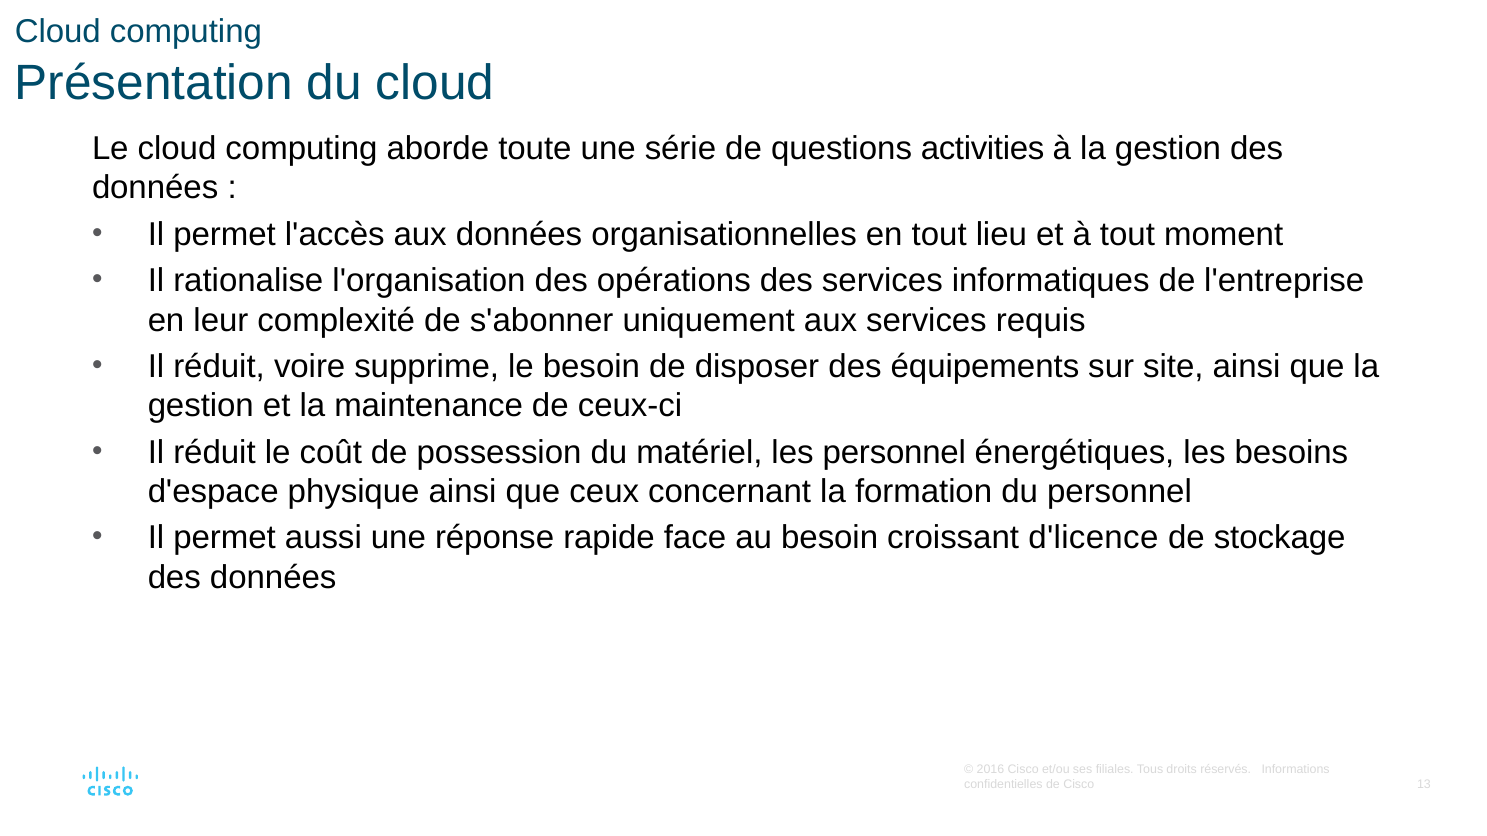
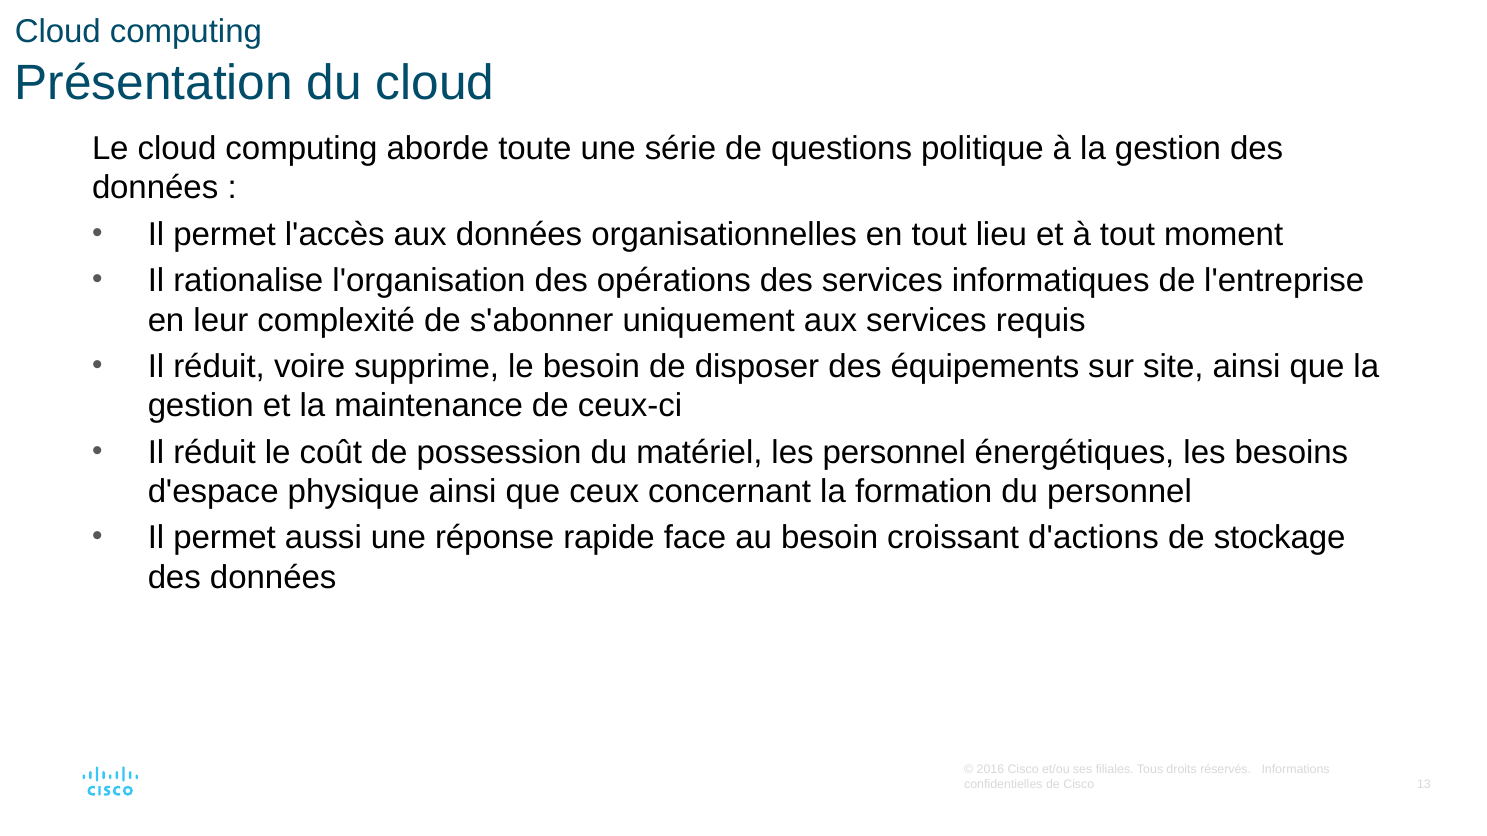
activities: activities -> politique
d'licence: d'licence -> d'actions
